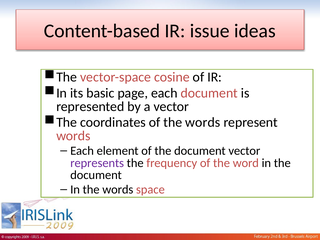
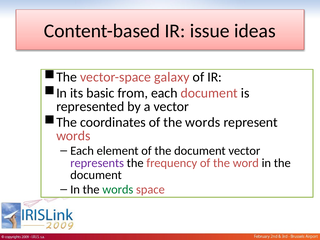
cosine: cosine -> galaxy
page: page -> from
words at (118, 189) colour: black -> green
